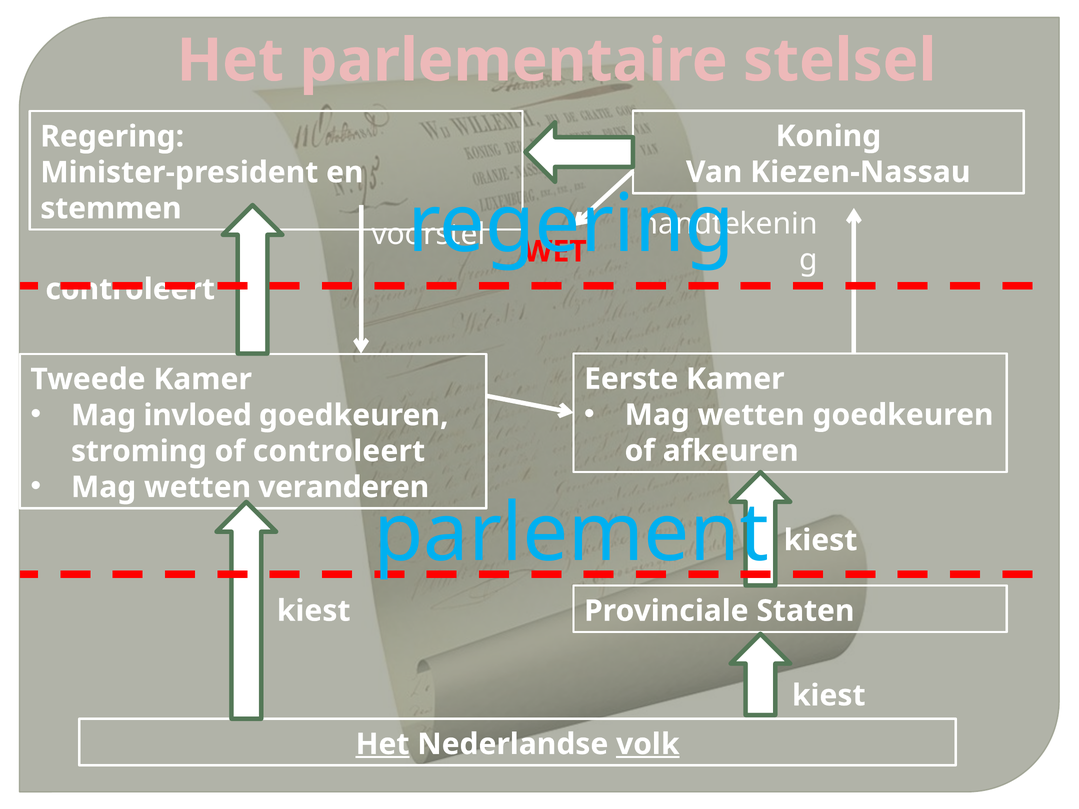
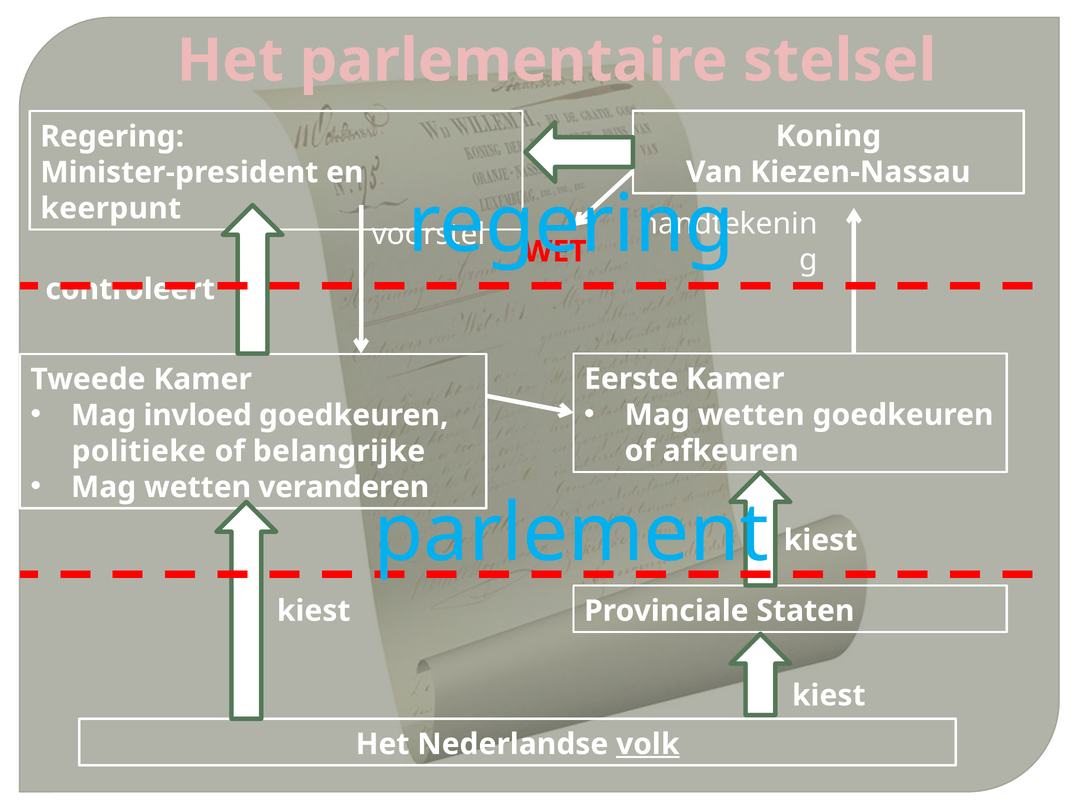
stemmen: stemmen -> keerpunt
stroming: stroming -> politieke
of controleert: controleert -> belangrijke
Het at (382, 744) underline: present -> none
